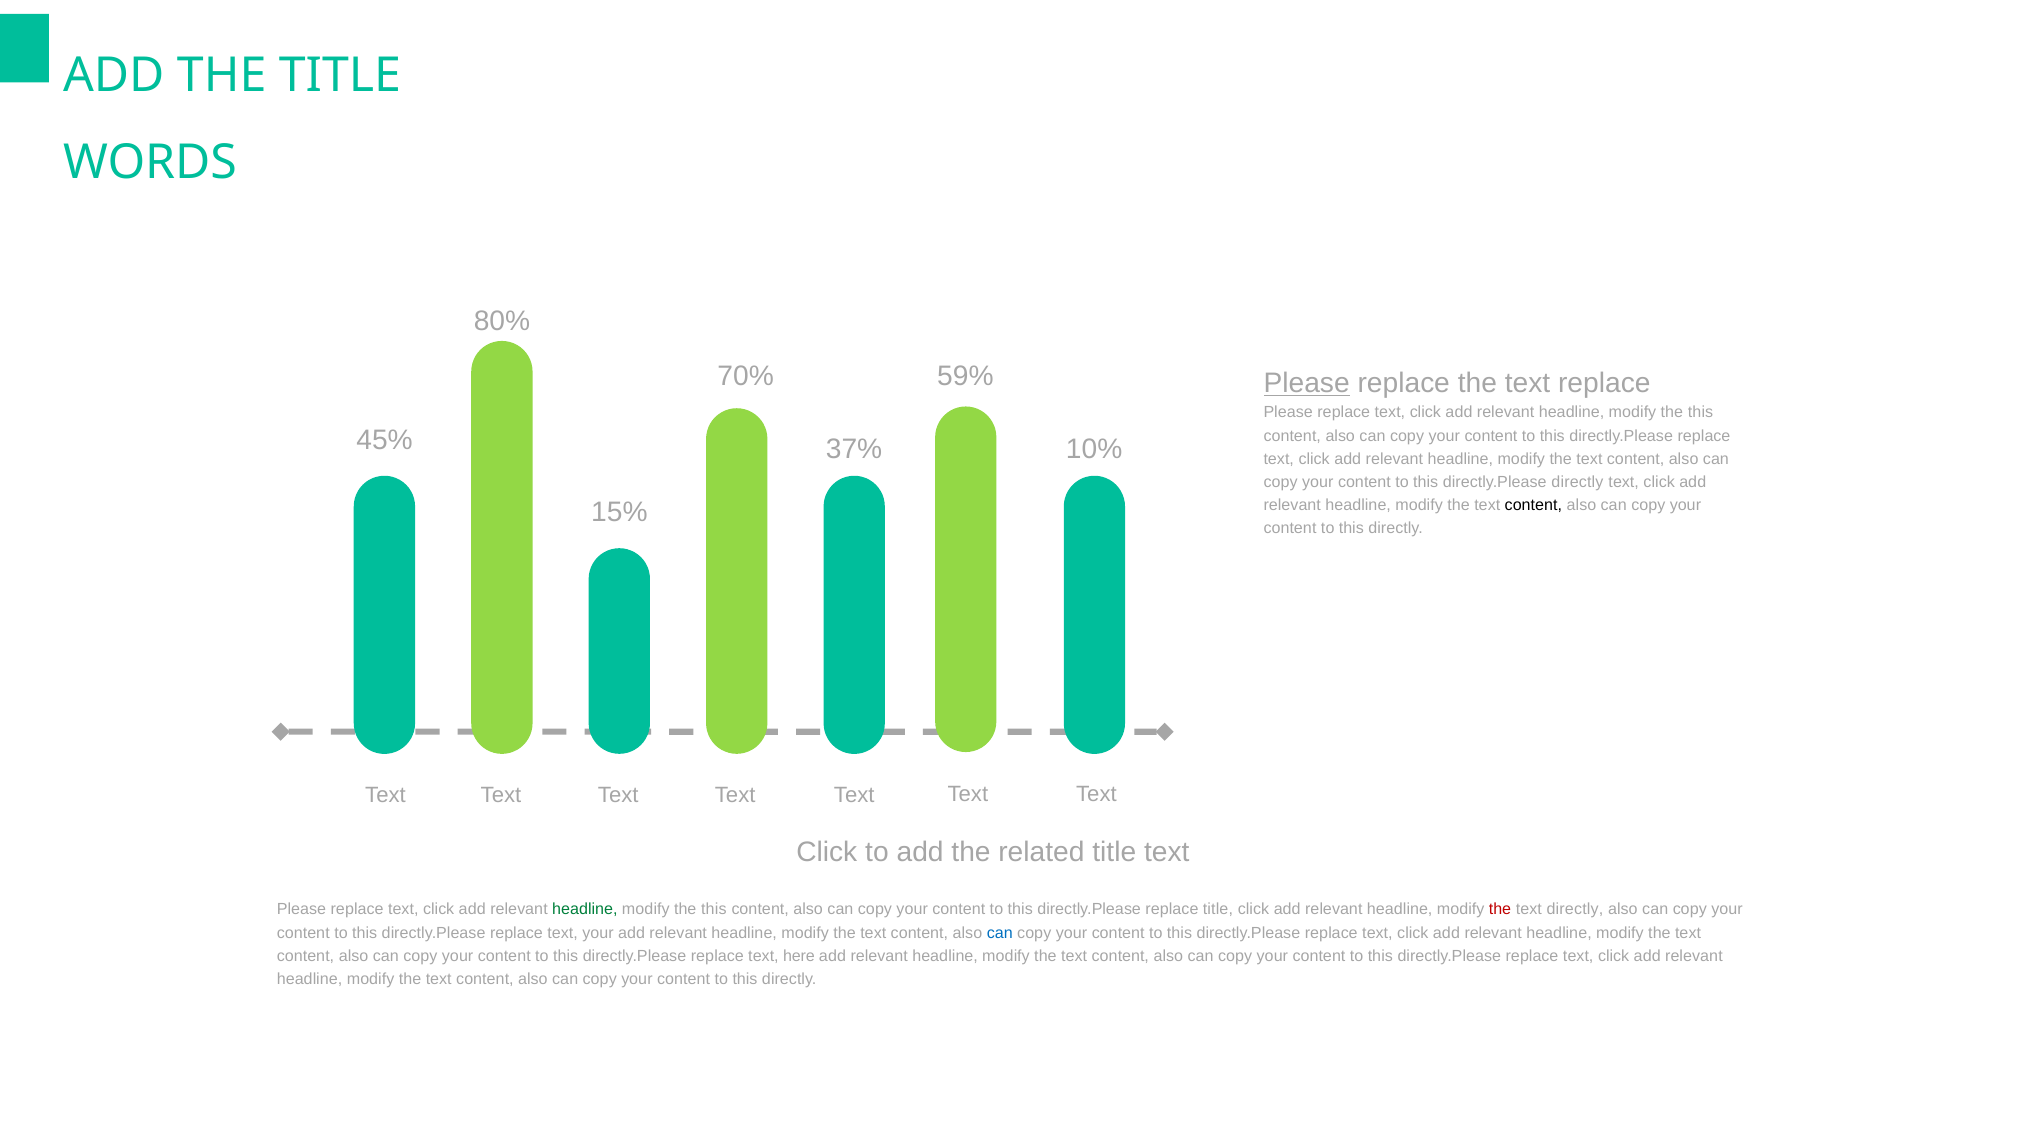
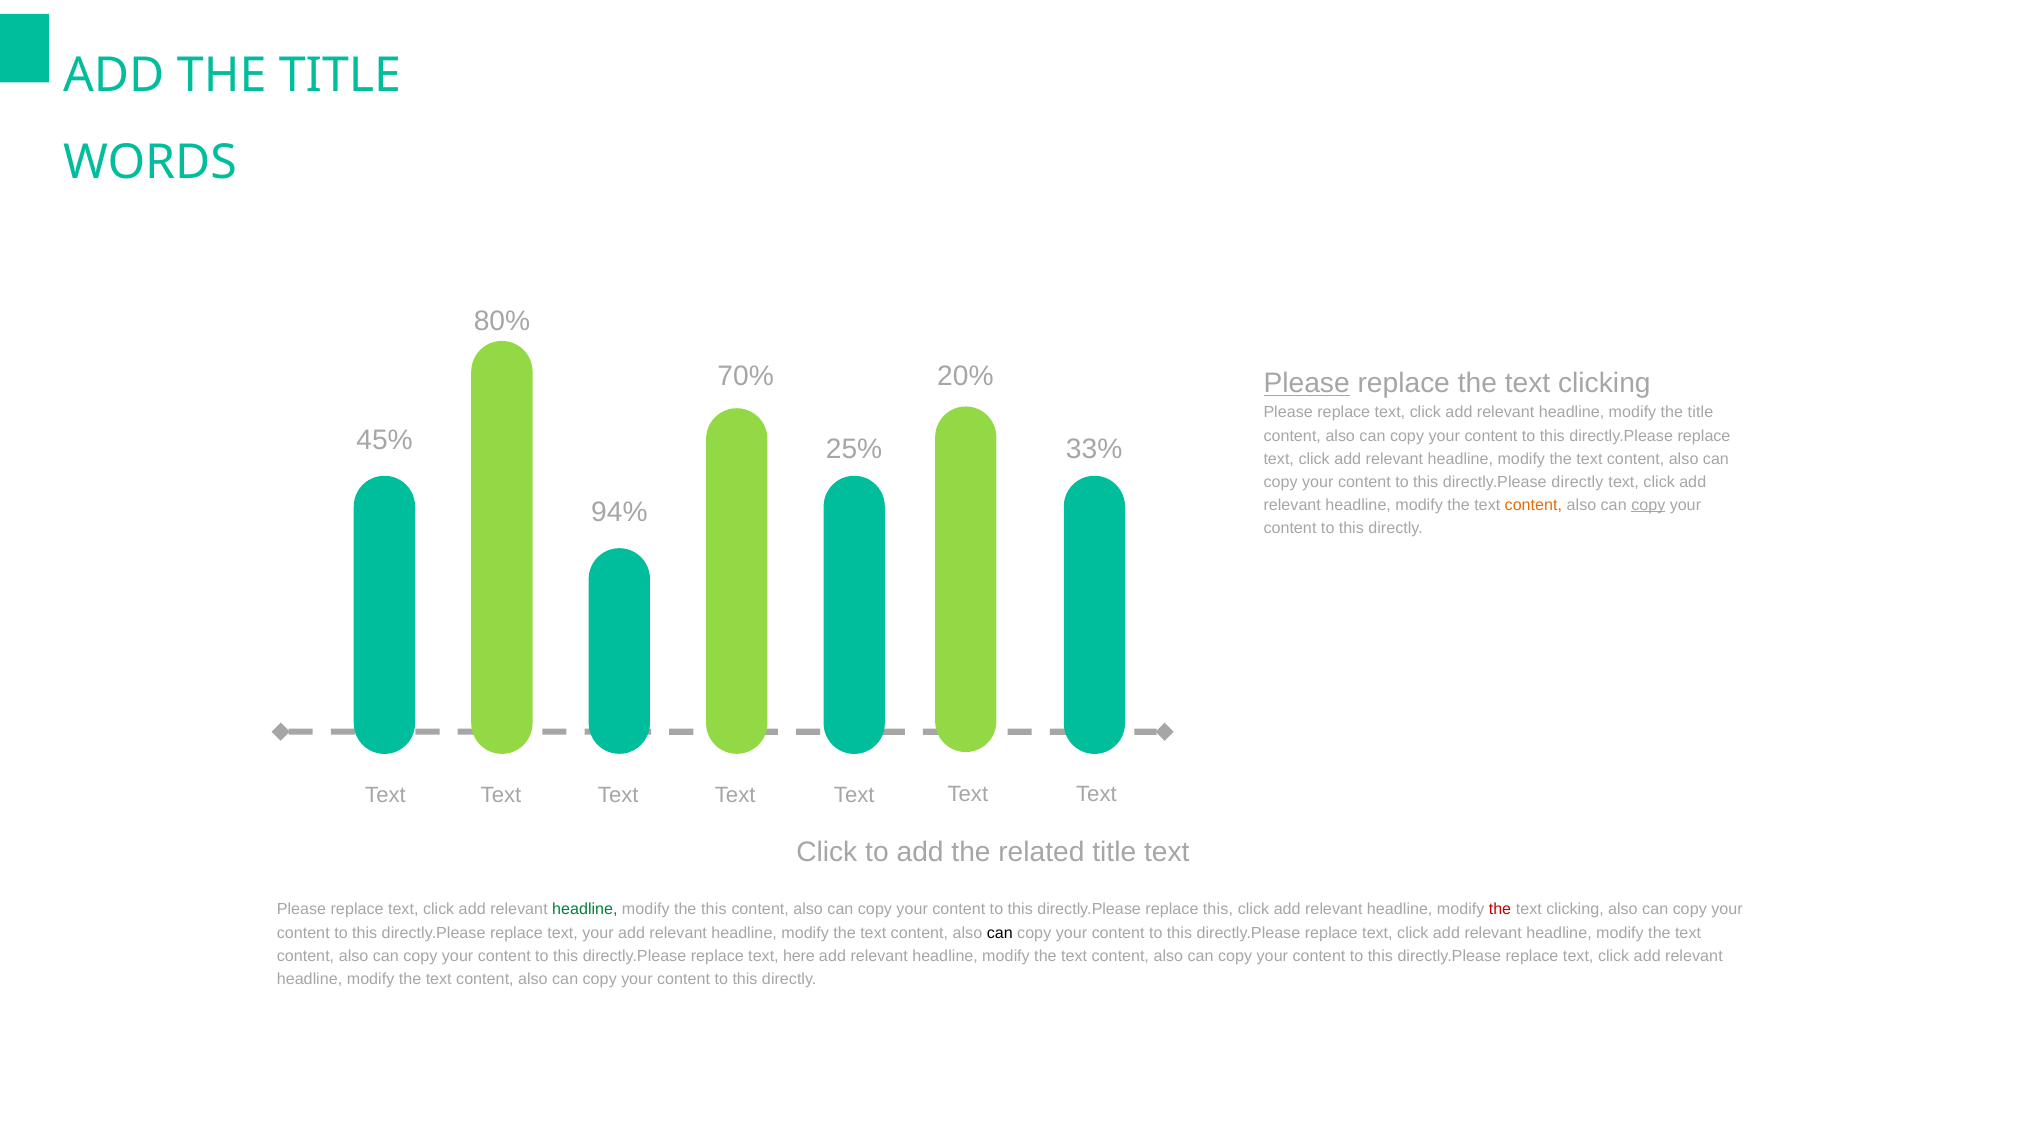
59%: 59% -> 20%
replace the text replace: replace -> clicking
this at (1701, 413): this -> title
37%: 37% -> 25%
10%: 10% -> 33%
content at (1533, 505) colour: black -> orange
copy at (1648, 505) underline: none -> present
15%: 15% -> 94%
replace title: title -> this
directly at (1575, 910): directly -> clicking
can at (1000, 933) colour: blue -> black
